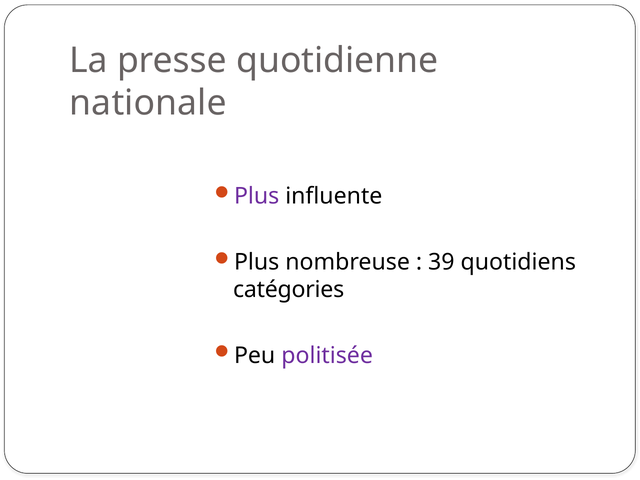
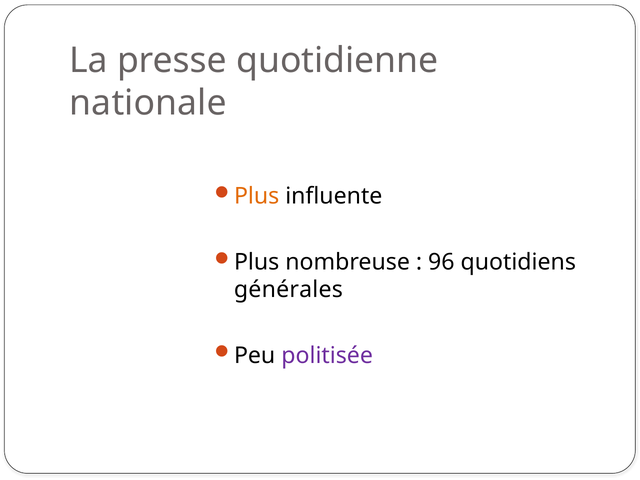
Plus at (257, 196) colour: purple -> orange
39: 39 -> 96
catégories: catégories -> générales
